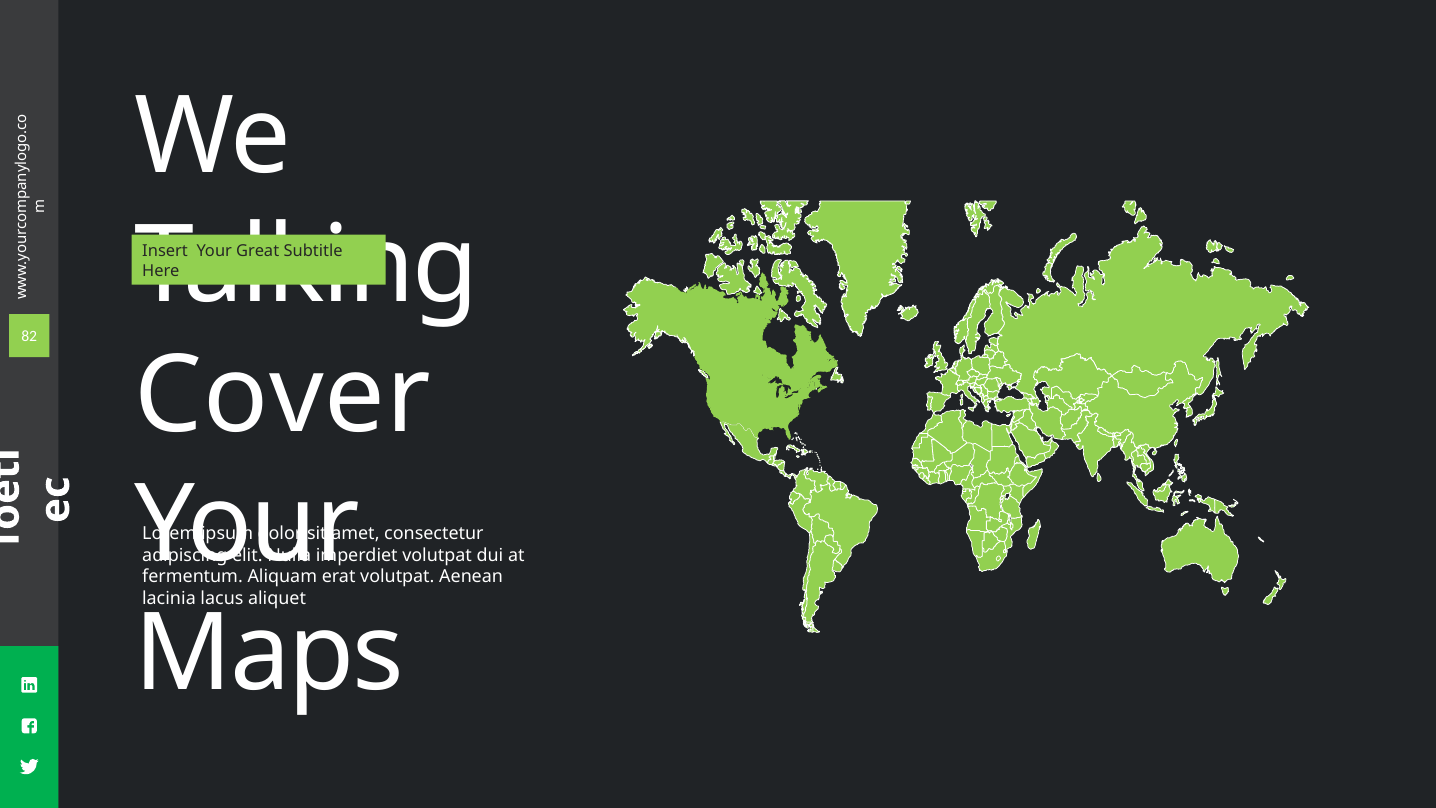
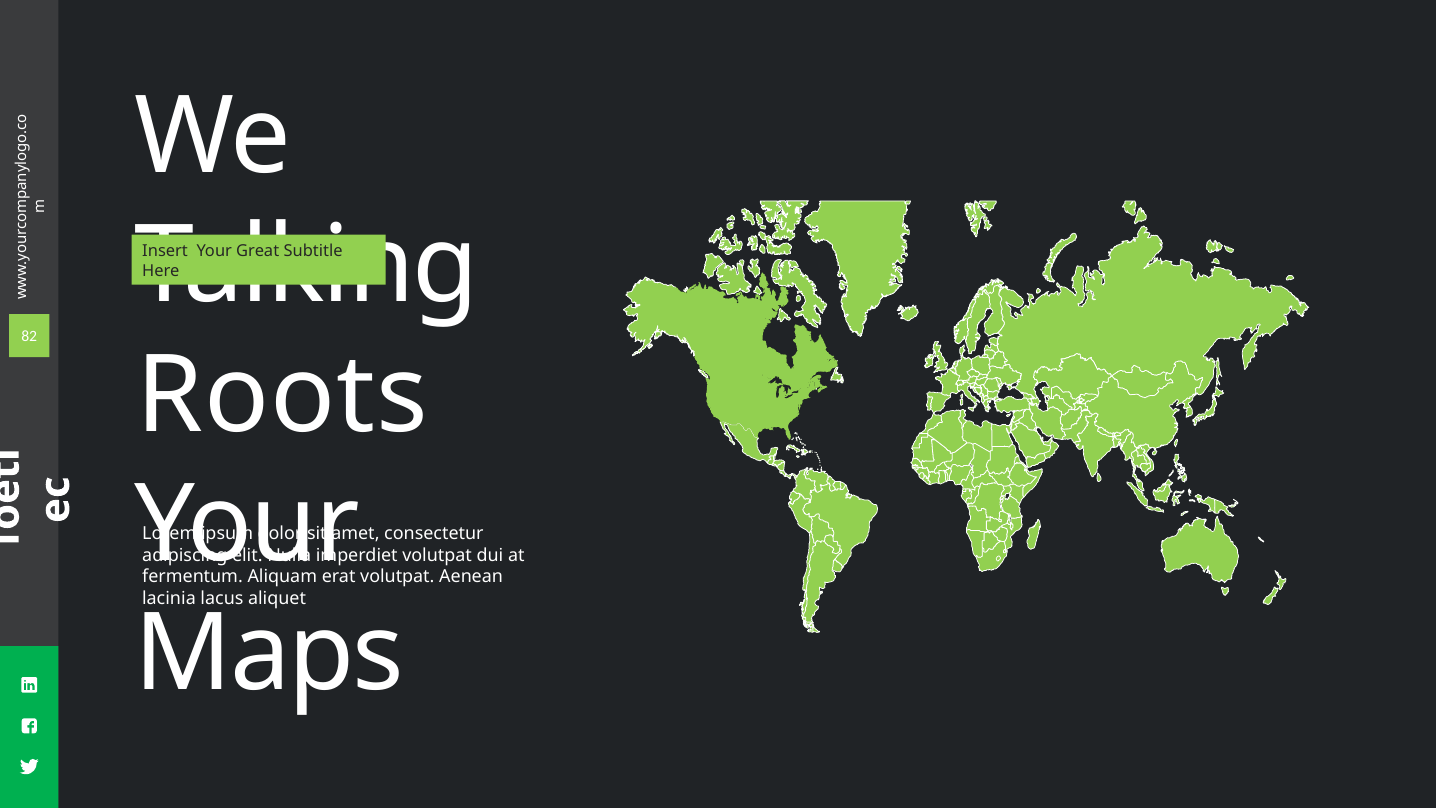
Cover: Cover -> Roots
